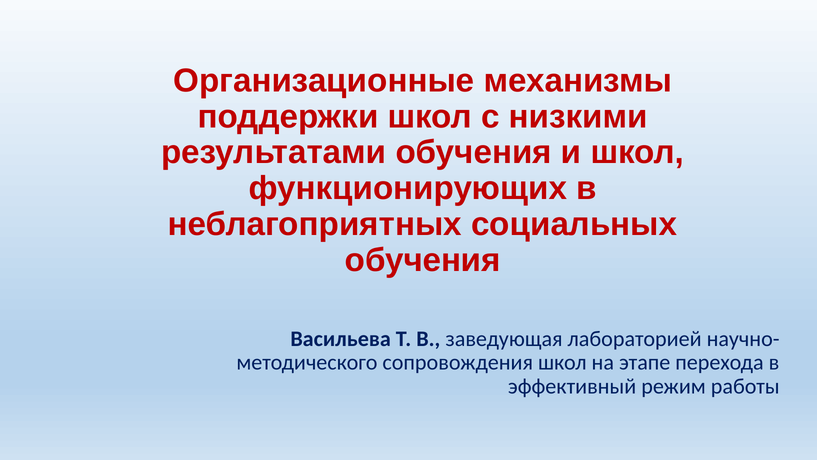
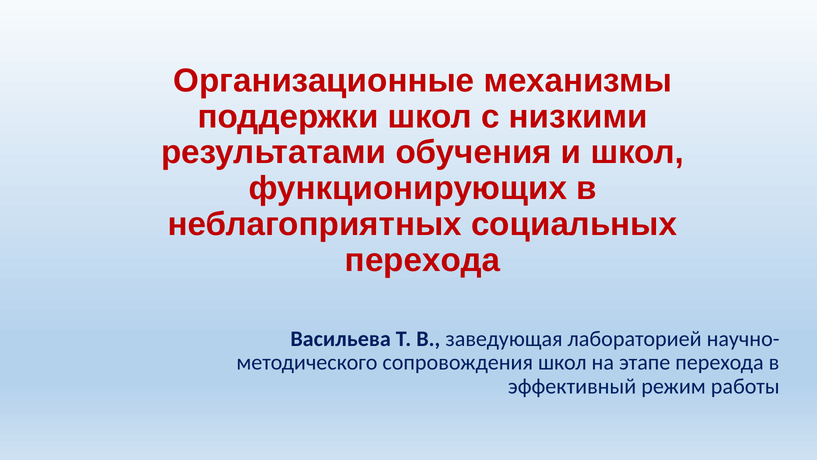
обучения at (423, 260): обучения -> перехода
